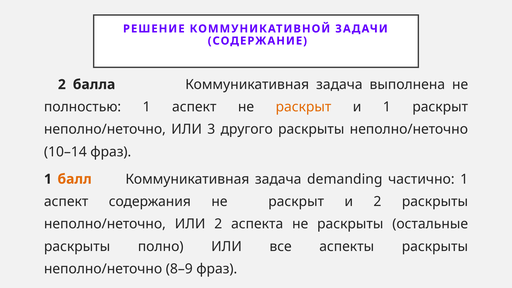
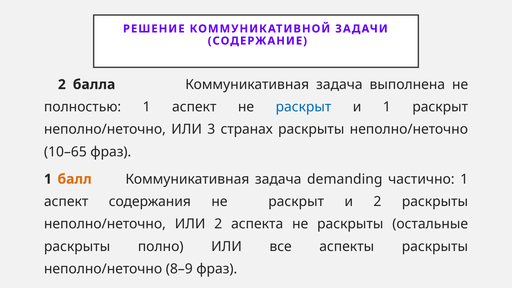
раскрыт at (303, 107) colour: orange -> blue
другого: другого -> странах
10–14: 10–14 -> 10–65
